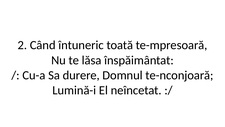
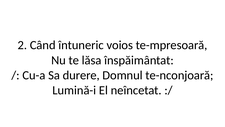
toată: toată -> voios
